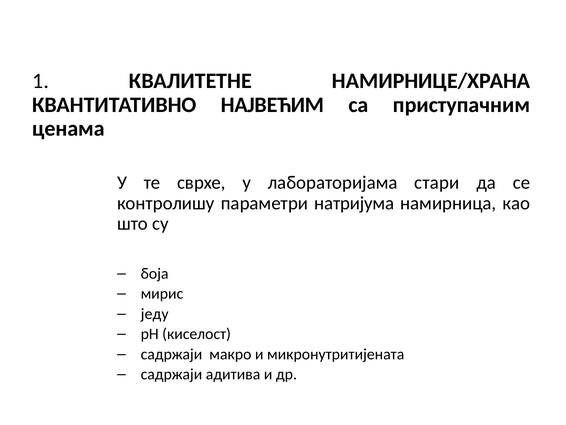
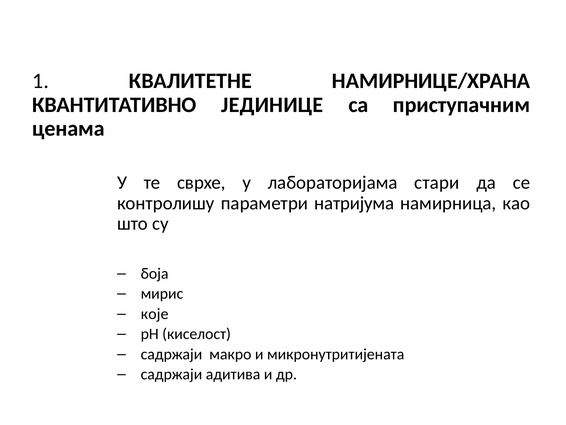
НАЈВЕЋИМ: НАЈВЕЋИМ -> ЈЕДИНИЦЕ
једу: једу -> које
